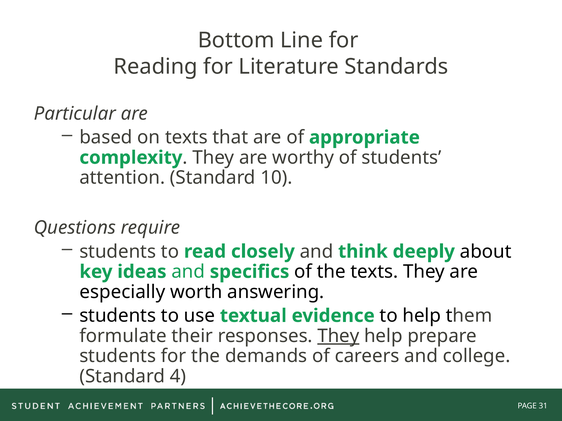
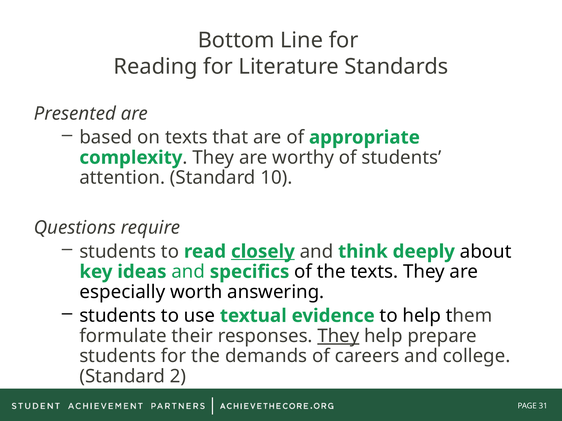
Particular: Particular -> Presented
closely underline: none -> present
4: 4 -> 2
